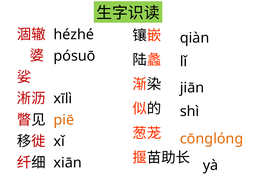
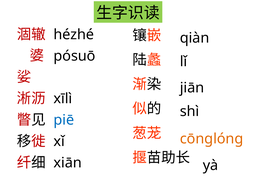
piē colour: orange -> blue
